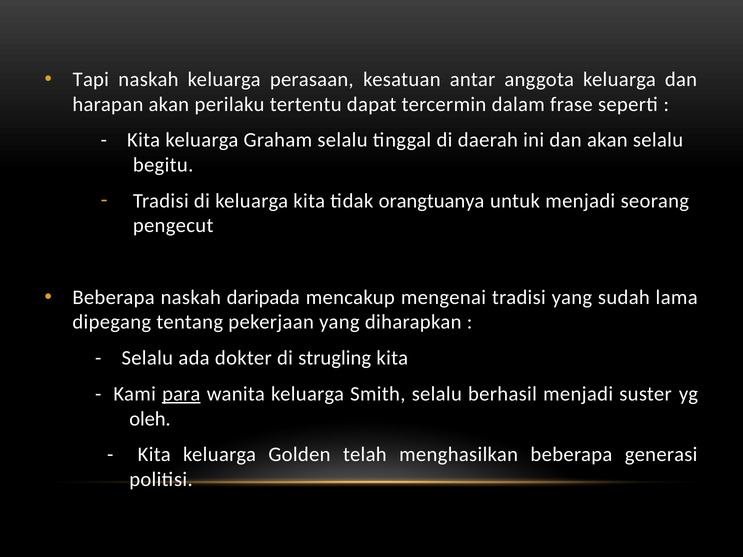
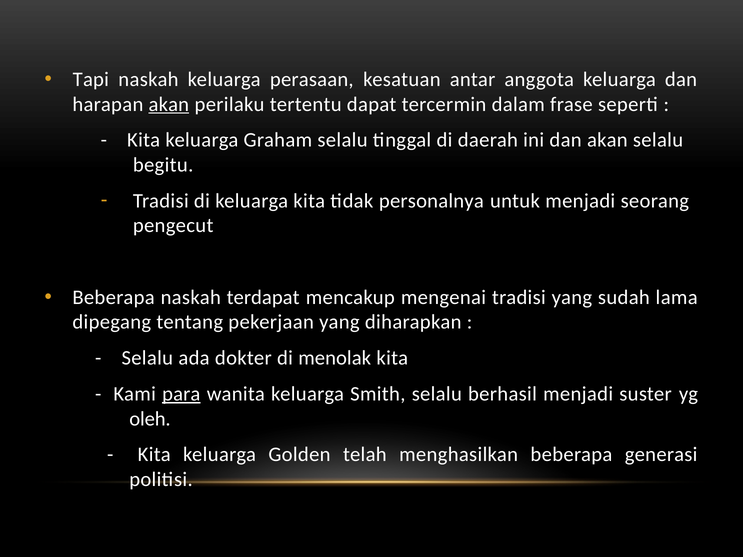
akan at (169, 104) underline: none -> present
orangtuanya: orangtuanya -> personalnya
daripada: daripada -> terdapat
strugling: strugling -> menolak
